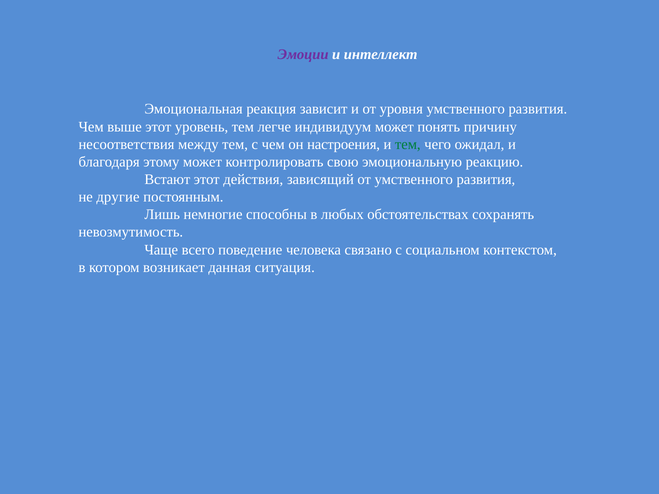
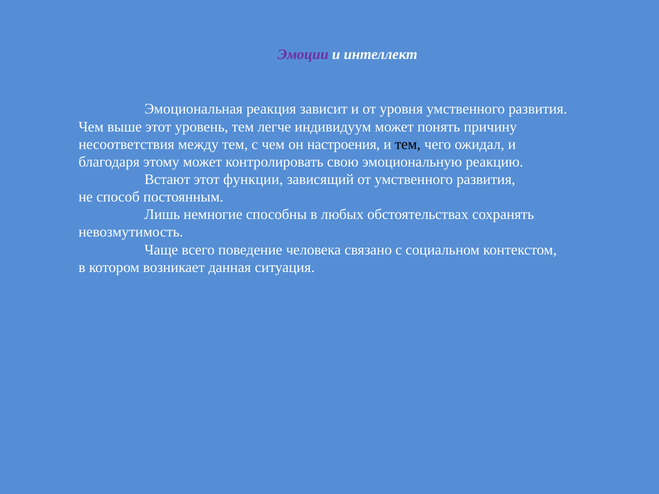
тем at (408, 144) colour: green -> black
действия: действия -> функции
другие: другие -> способ
